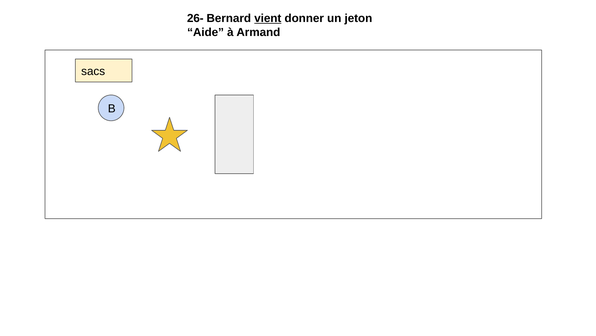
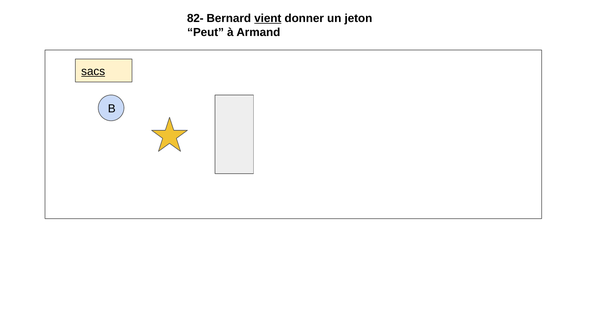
26-: 26- -> 82-
Aide: Aide -> Peut
sacs underline: none -> present
